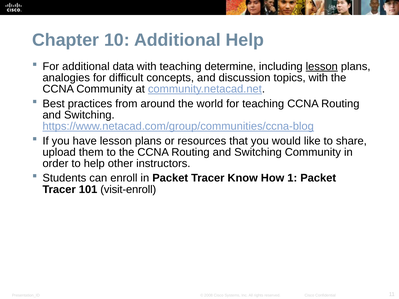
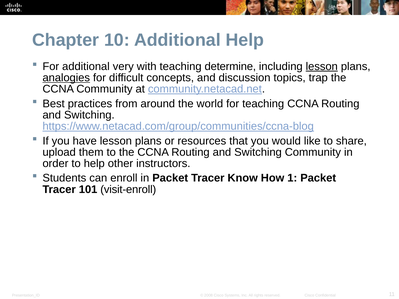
data: data -> very
analogies underline: none -> present
topics with: with -> trap
